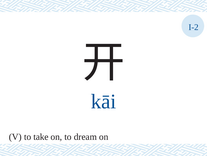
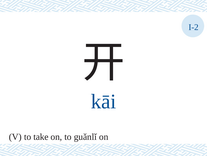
dream: dream -> guǎnlǐ
